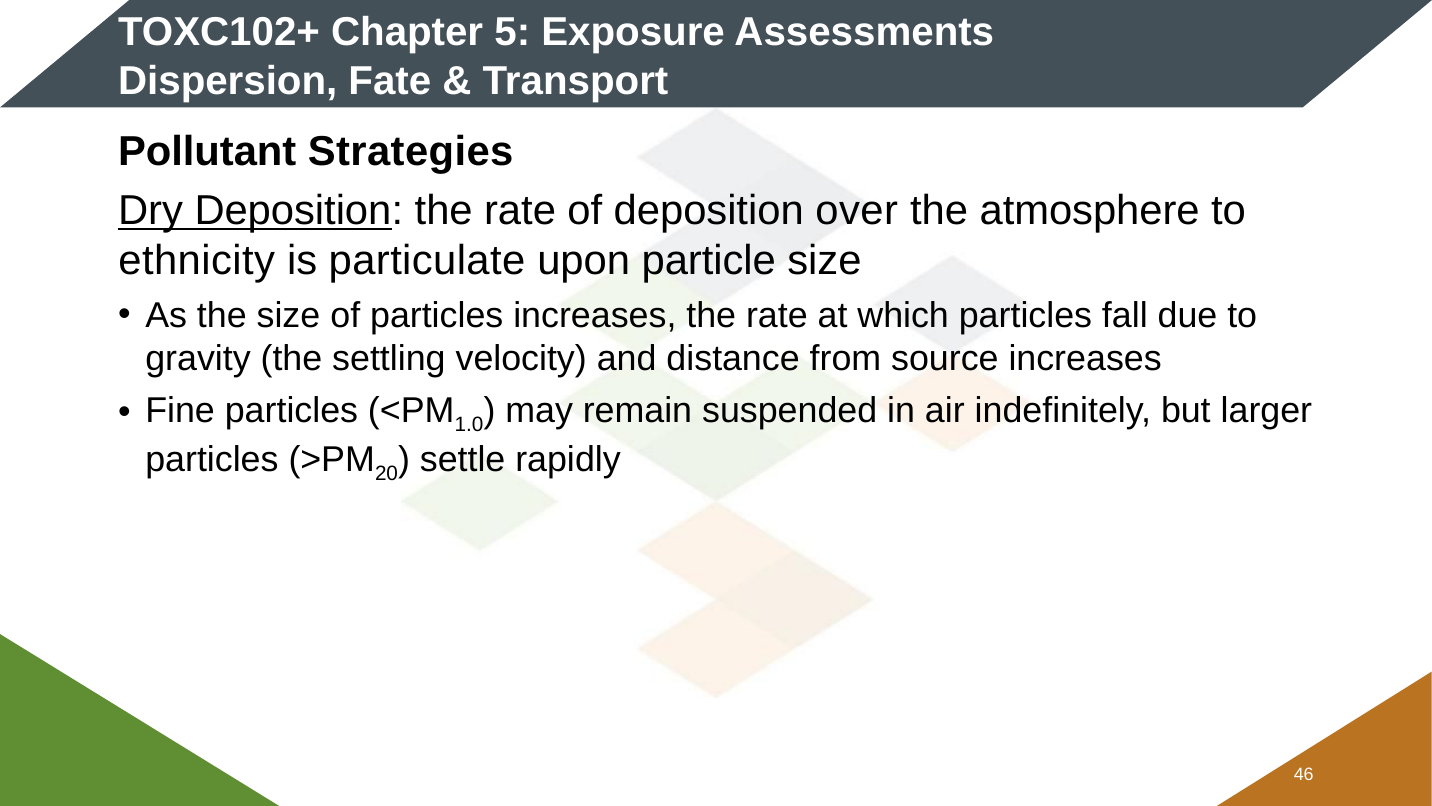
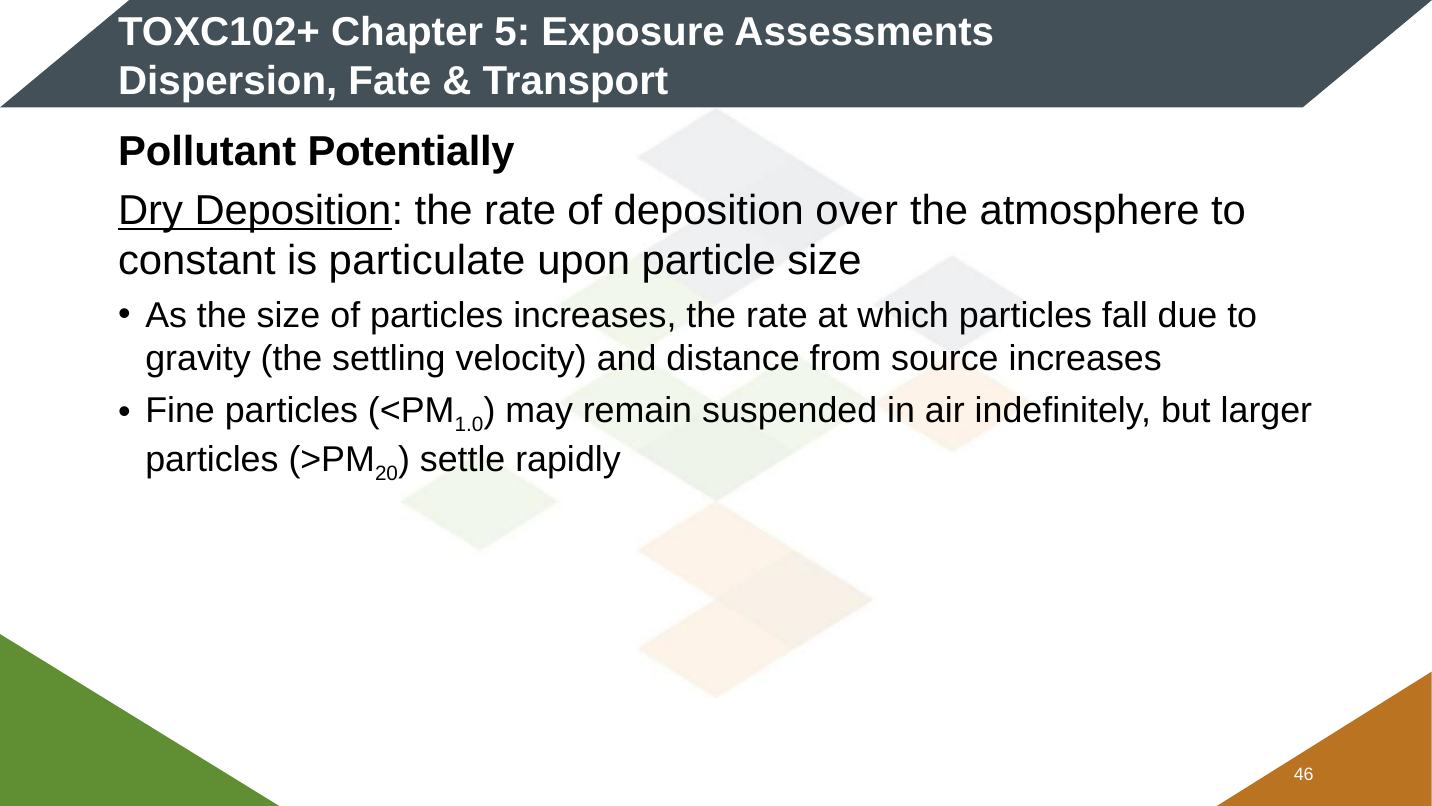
Strategies: Strategies -> Potentially
ethnicity: ethnicity -> constant
